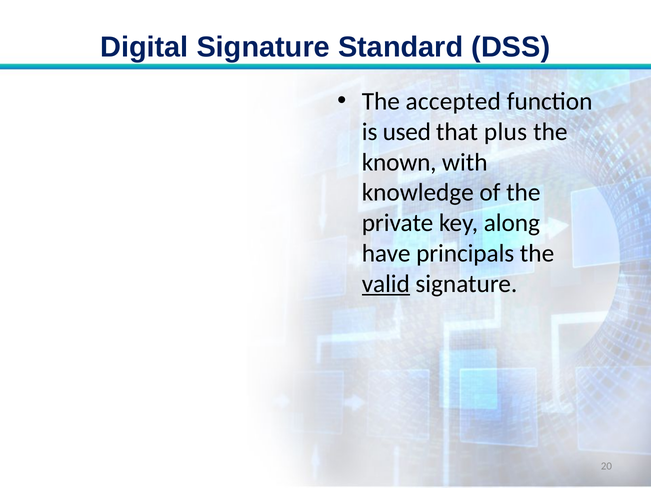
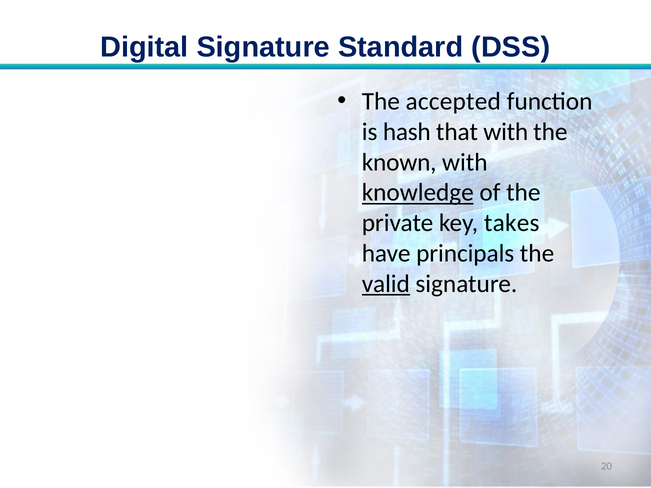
used: used -> hash
that plus: plus -> with
knowledge underline: none -> present
along: along -> takes
